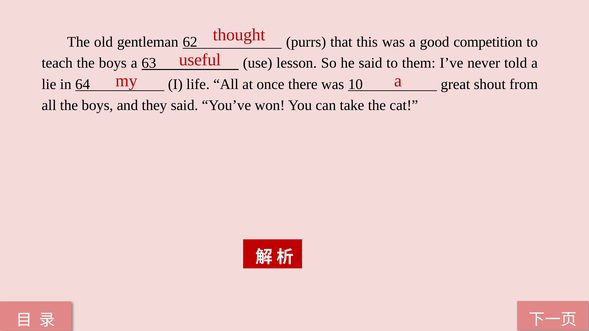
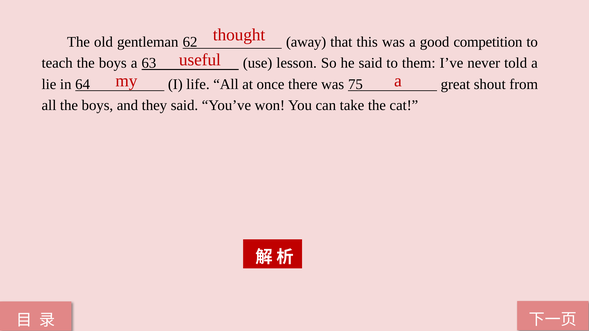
purrs: purrs -> away
10: 10 -> 75
